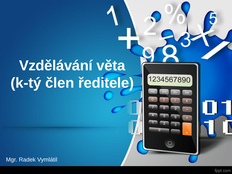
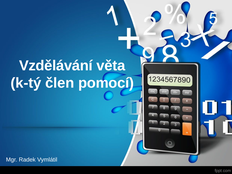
ředitele: ředitele -> pomocí
